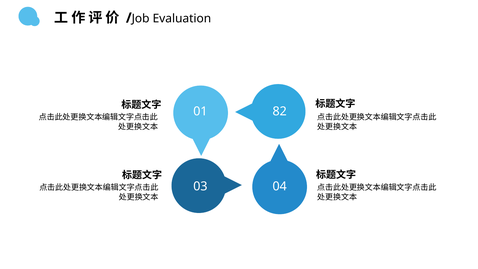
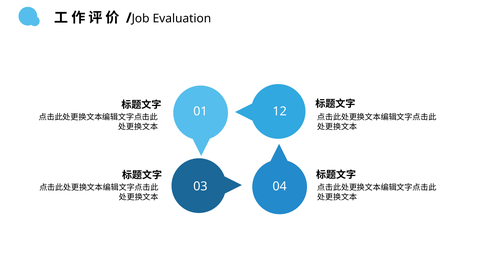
82: 82 -> 12
